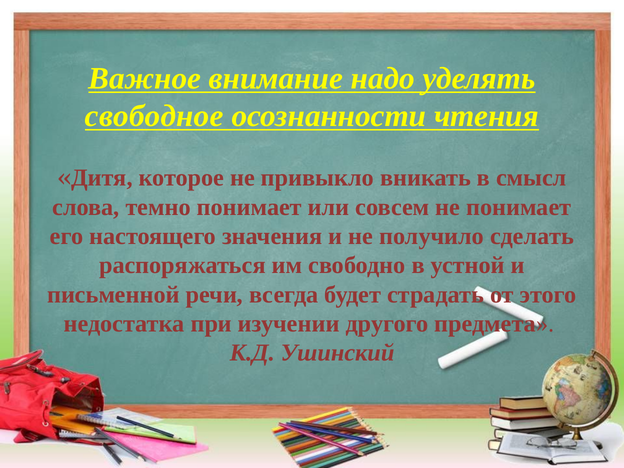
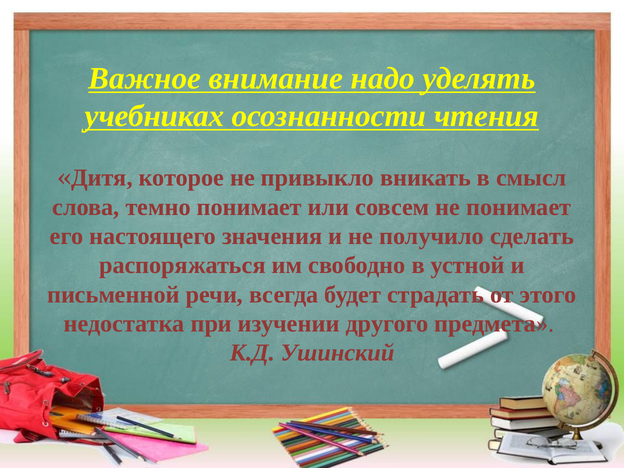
свободное: свободное -> учебниках
